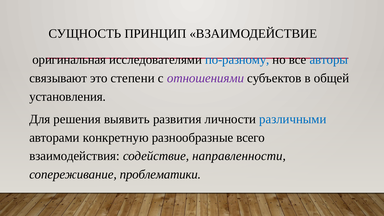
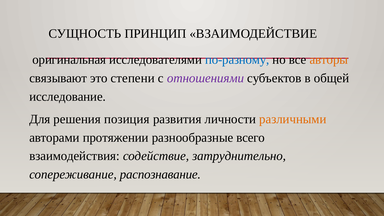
авторы colour: blue -> orange
установления: установления -> исследование
выявить: выявить -> позиция
различными colour: blue -> orange
конкретную: конкретную -> протяжении
направленности: направленности -> затруднительно
проблематики: проблематики -> распознавание
